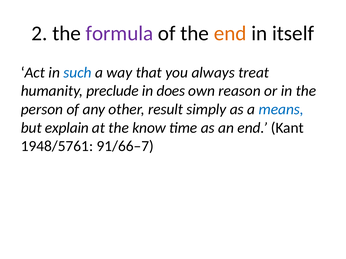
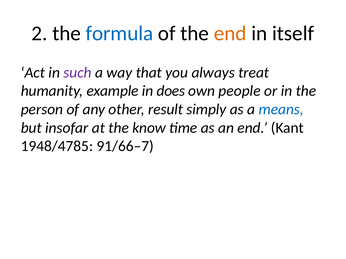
formula colour: purple -> blue
such colour: blue -> purple
preclude: preclude -> example
reason: reason -> people
explain: explain -> insofar
1948/5761: 1948/5761 -> 1948/4785
